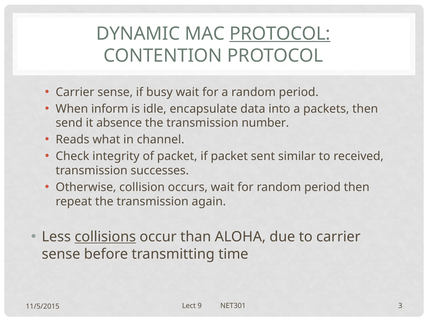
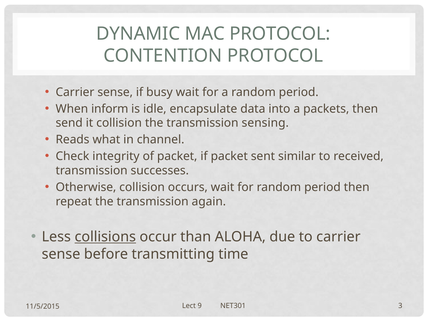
PROTOCOL at (280, 34) underline: present -> none
it absence: absence -> collision
number: number -> sensing
